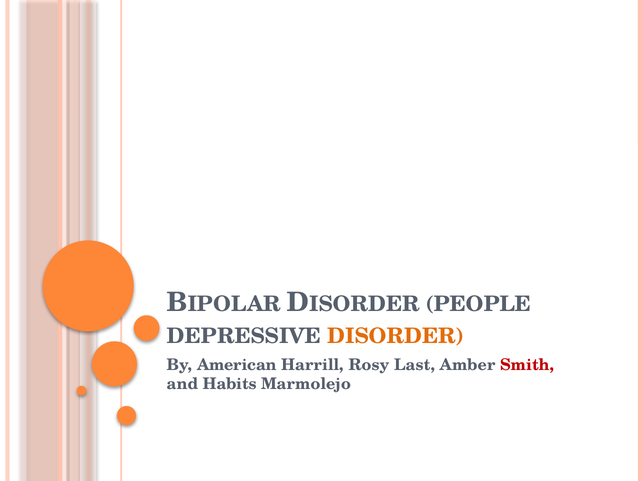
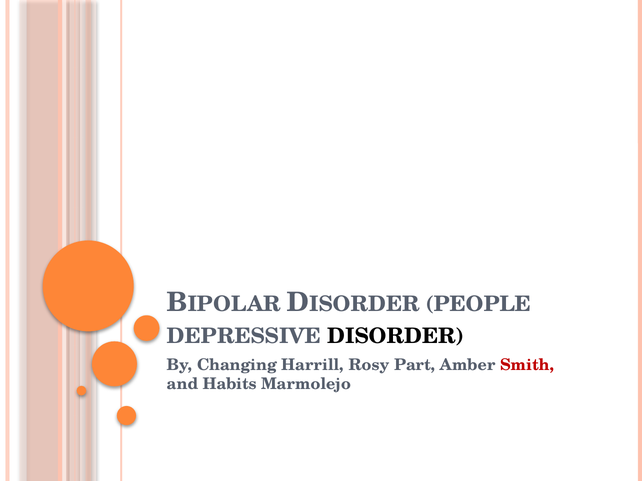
DISORDER colour: orange -> black
American: American -> Changing
Last: Last -> Part
